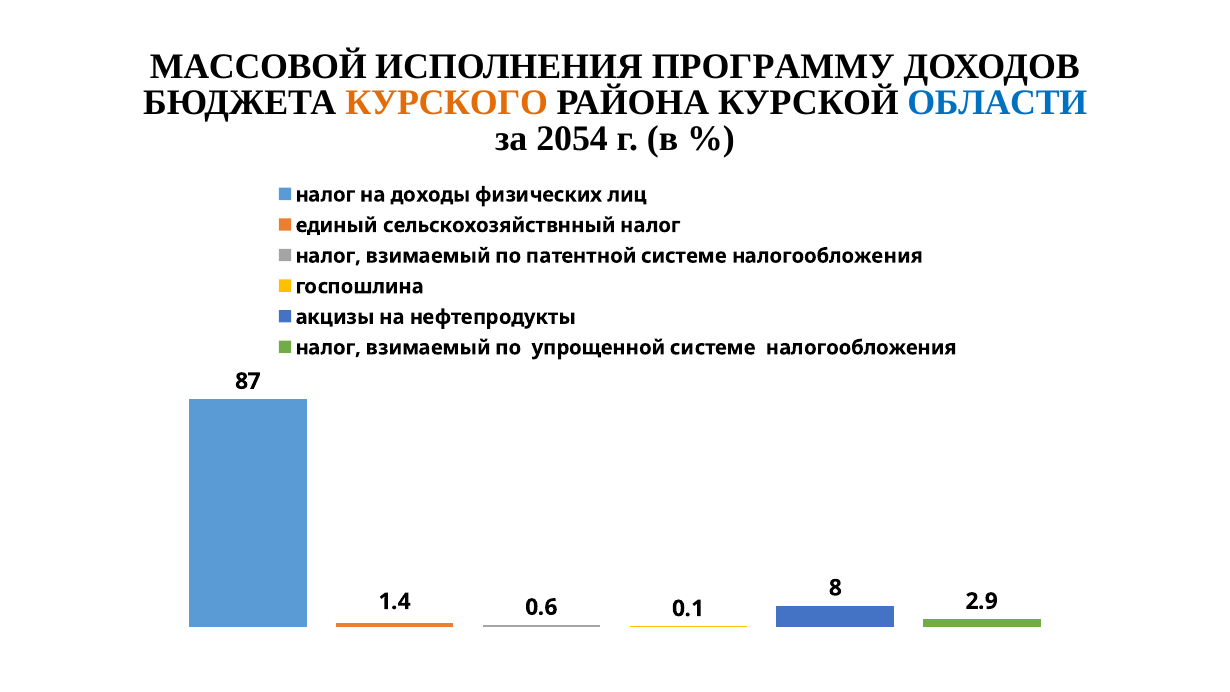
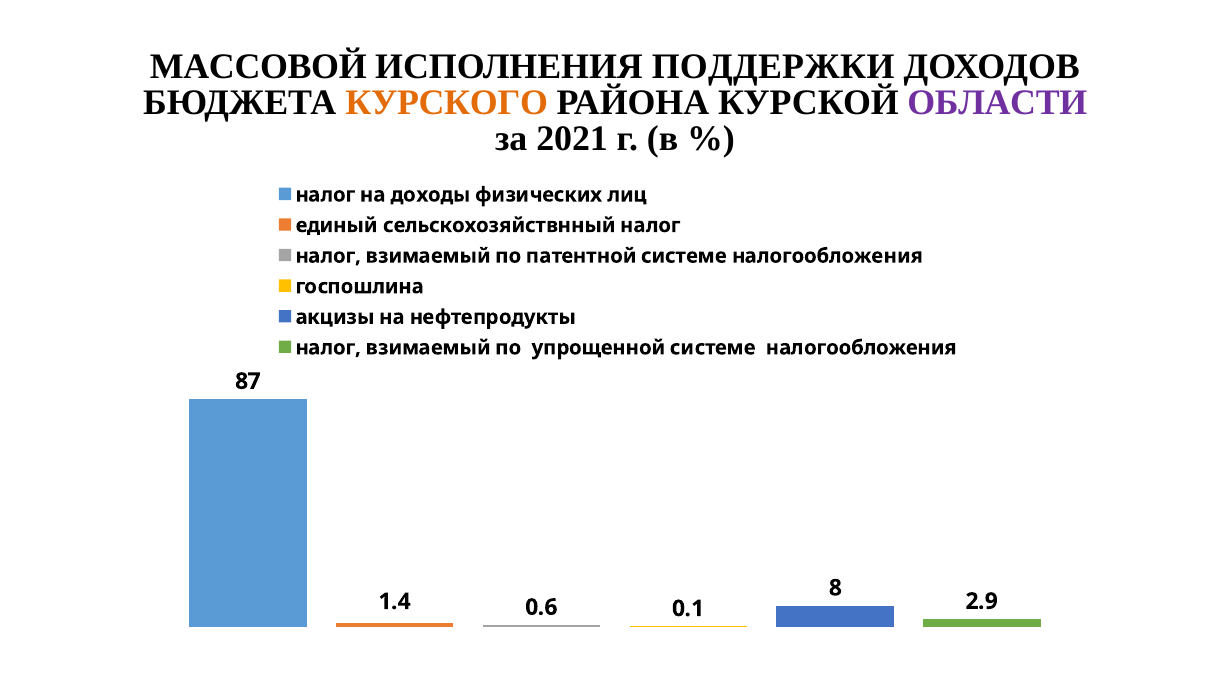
ПРОГРАММУ: ПРОГРАММУ -> ПОДДЕРЖКИ
ОБЛАСТИ colour: blue -> purple
2054: 2054 -> 2021
